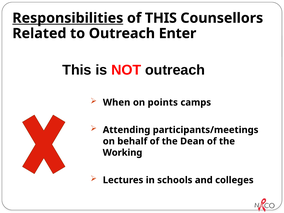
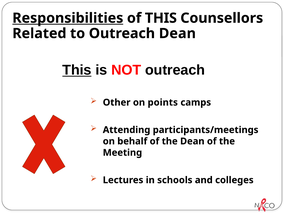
Outreach Enter: Enter -> Dean
This at (77, 70) underline: none -> present
When: When -> Other
Working: Working -> Meeting
